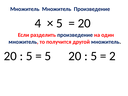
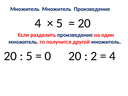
5 at (48, 56): 5 -> 0
5 at (94, 56): 5 -> 2
2 at (112, 56): 2 -> 4
